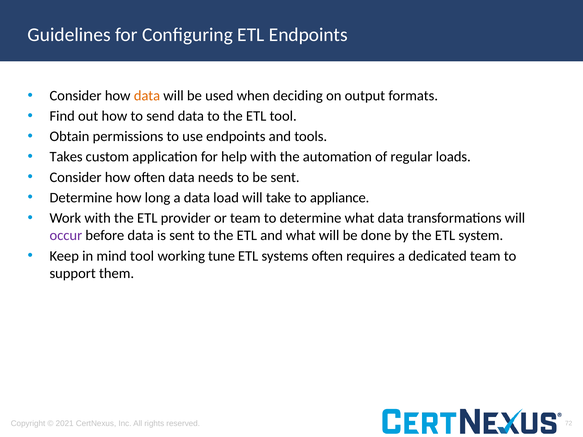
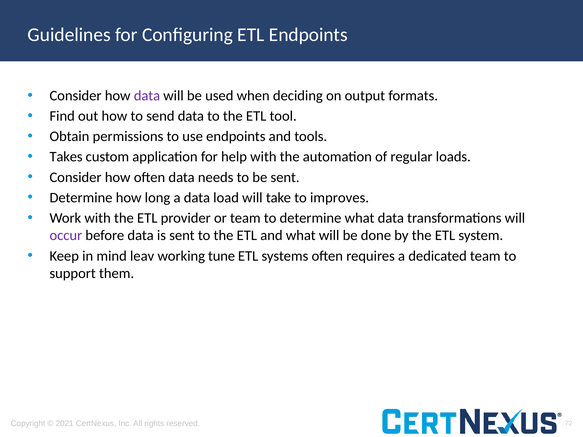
data at (147, 96) colour: orange -> purple
appliance: appliance -> improves
mind tool: tool -> leav
